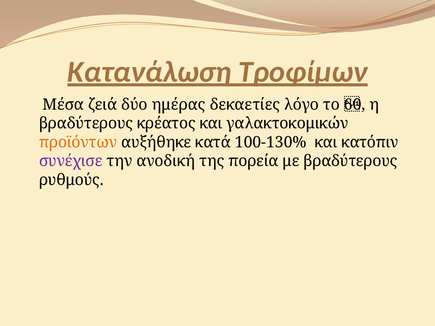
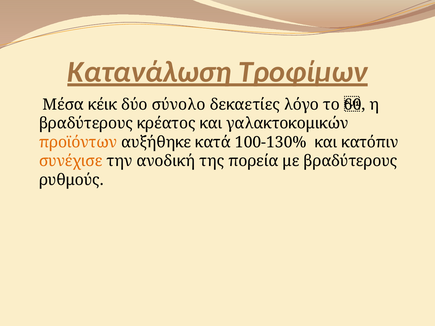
ζειά: ζειά -> κέικ
ημέρας: ημέρας -> σύνολο
συνέχισε colour: purple -> orange
